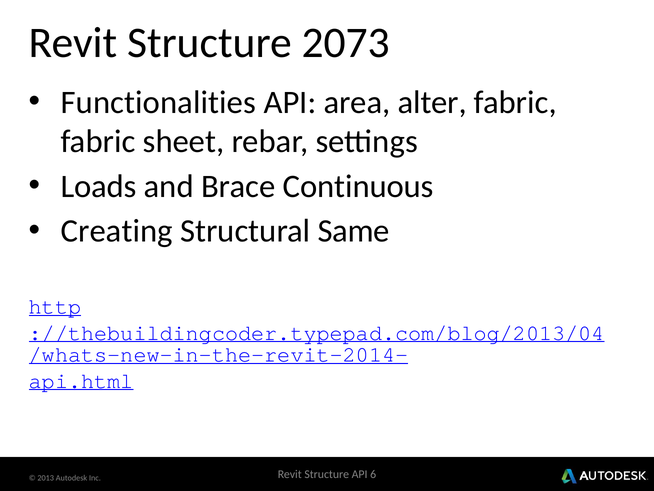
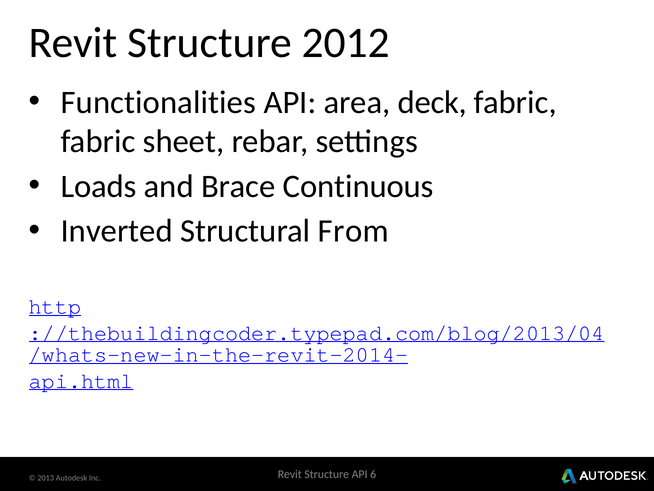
2073: 2073 -> 2012
alter: alter -> deck
Creating: Creating -> Inverted
Same: Same -> From
